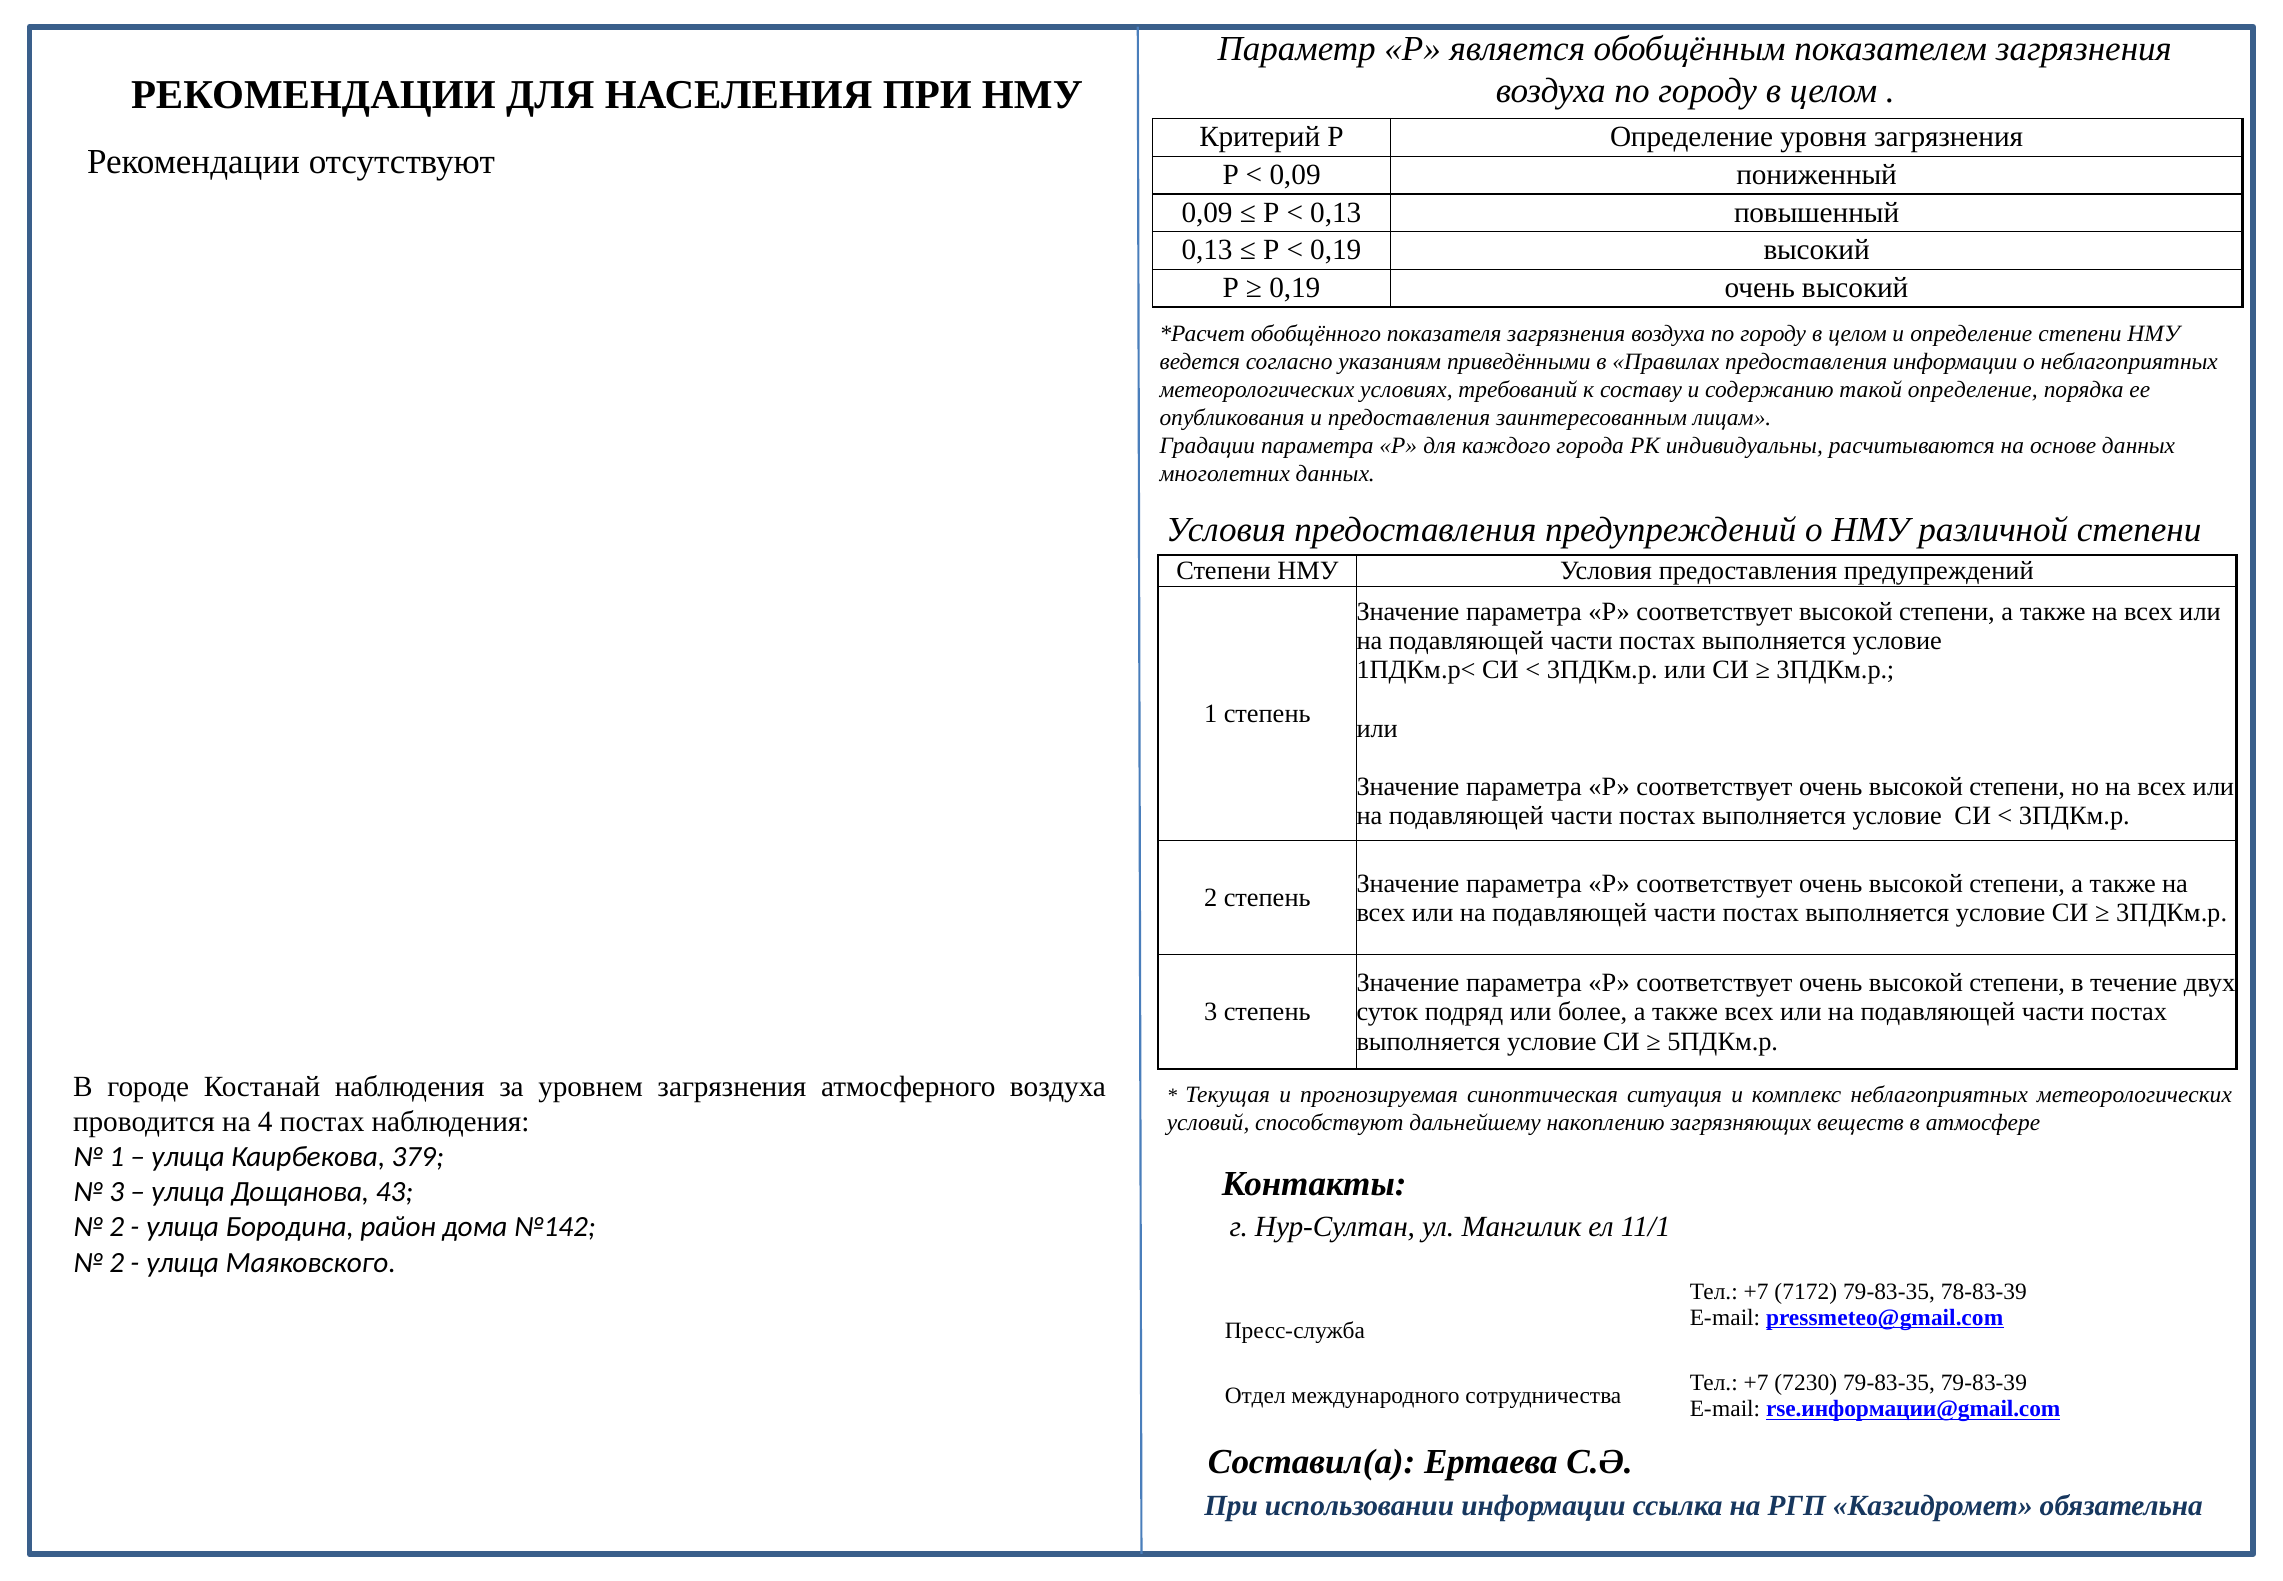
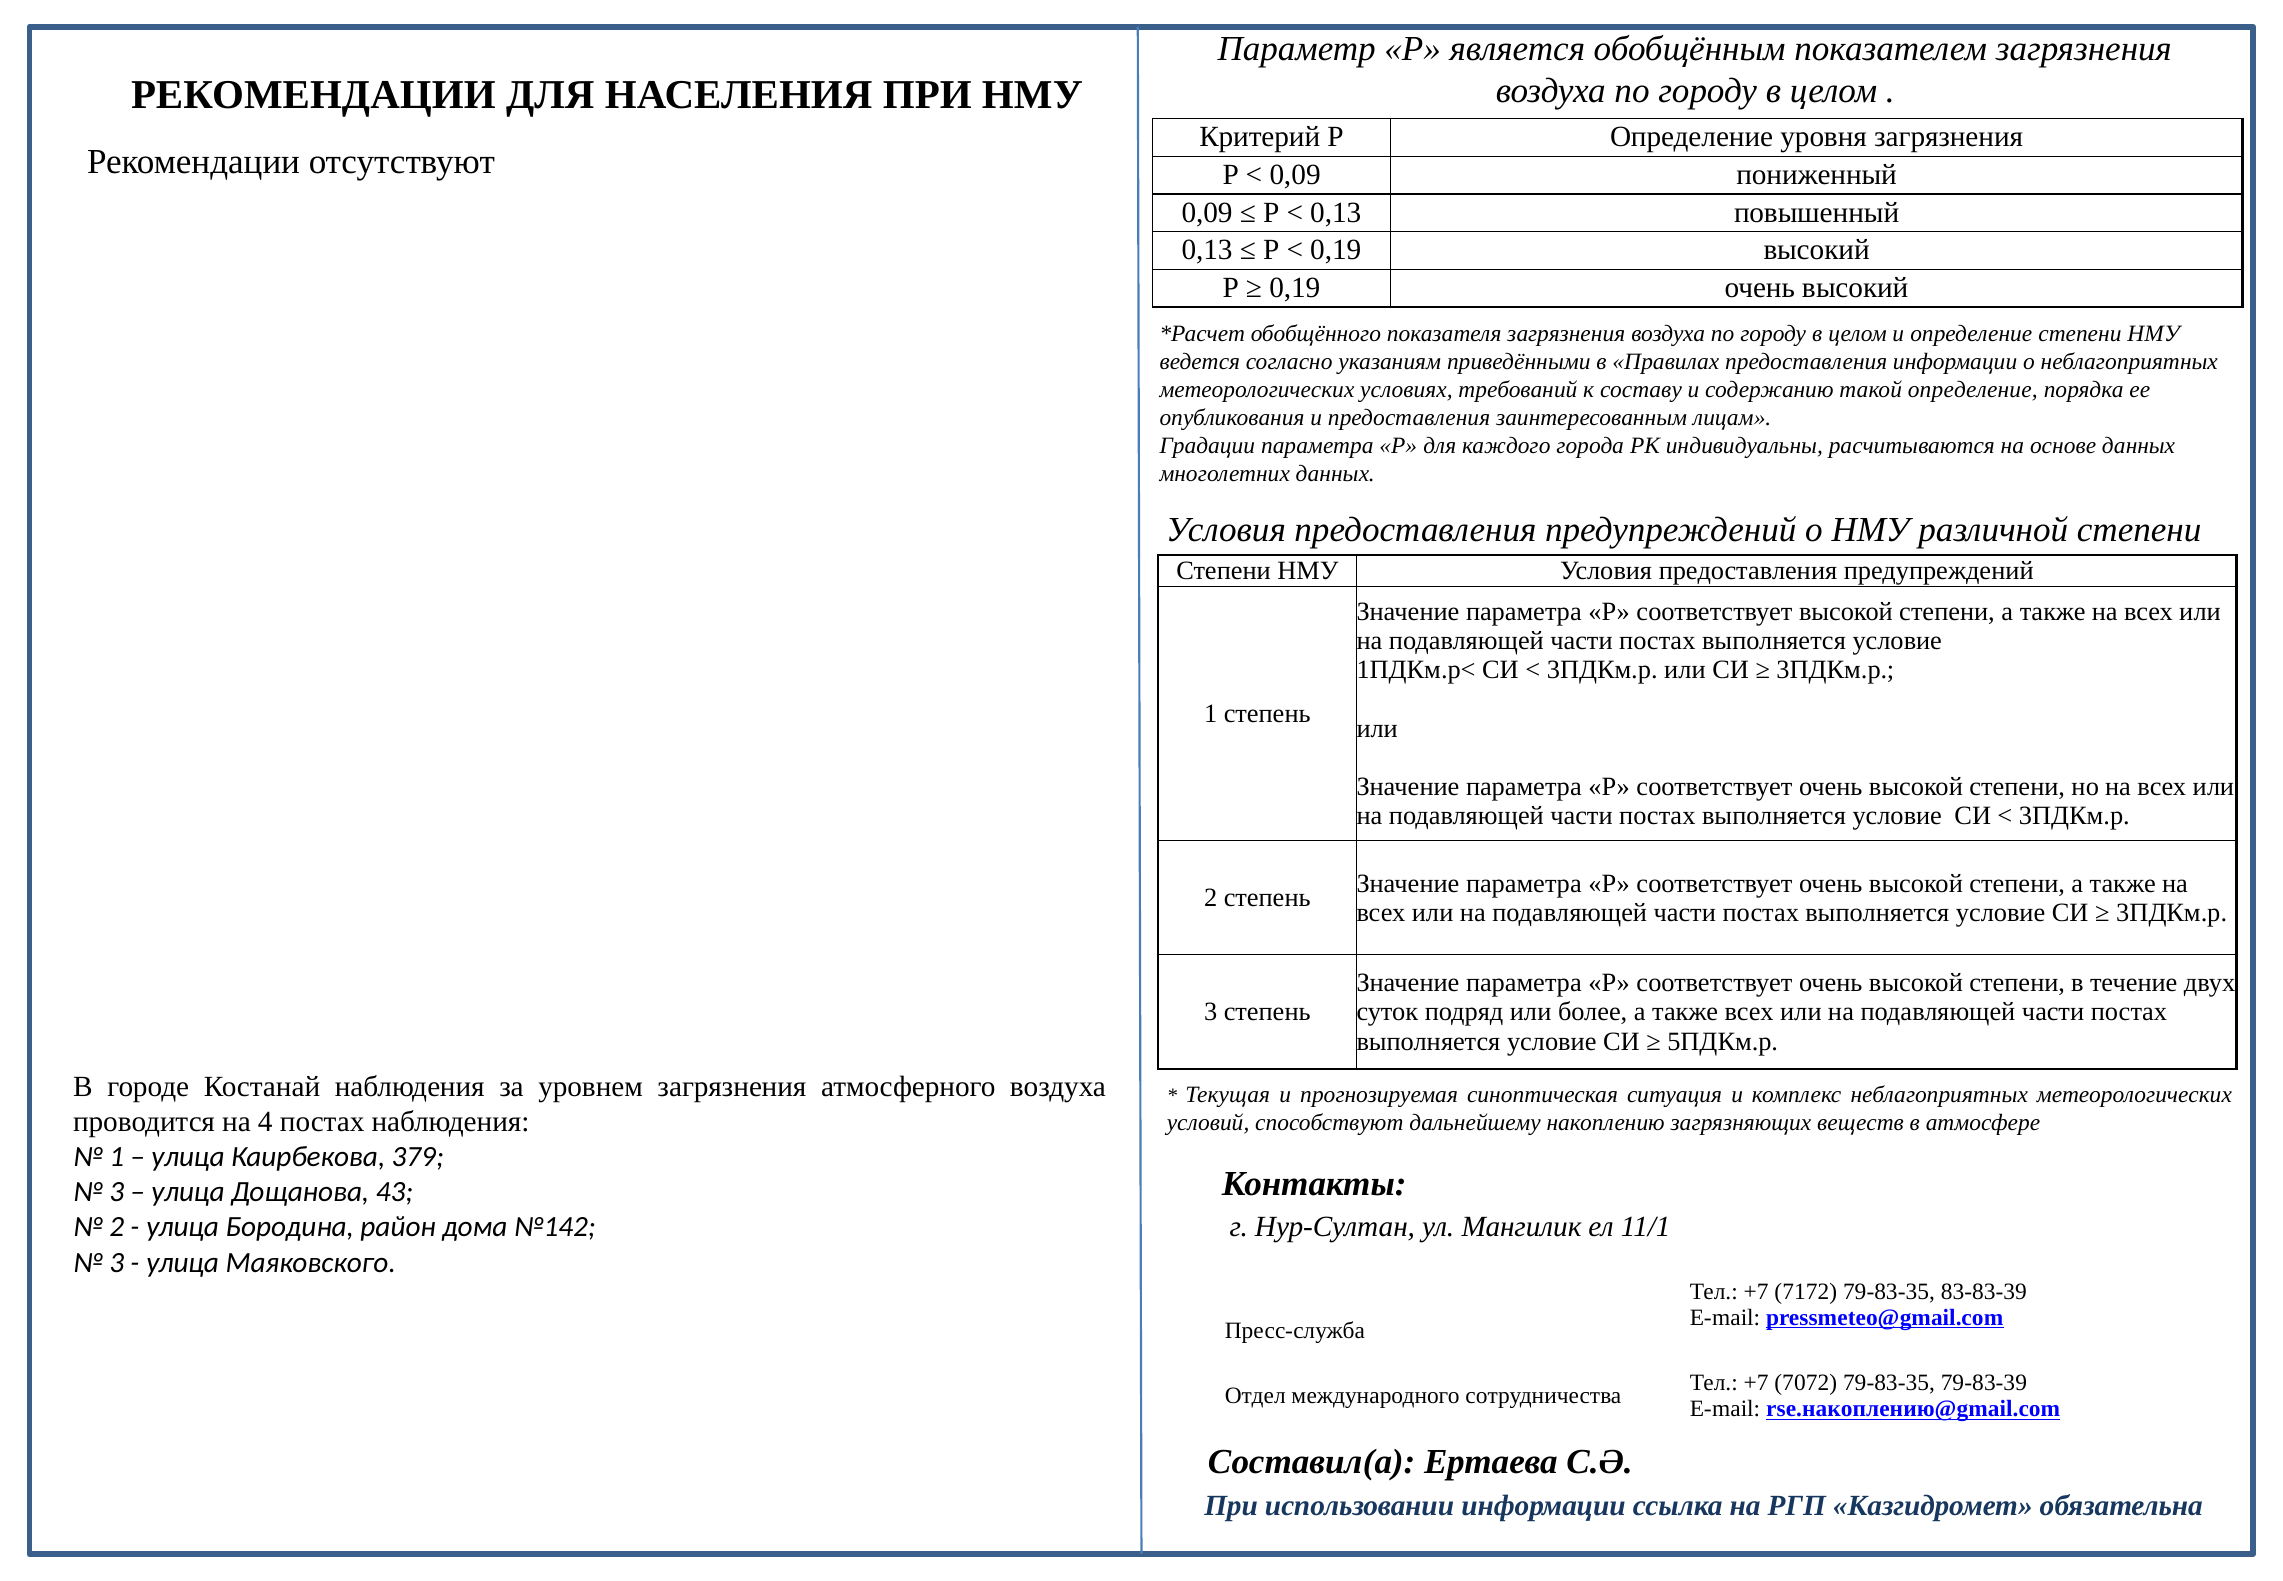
2 at (117, 1262): 2 -> 3
78-83-39: 78-83-39 -> 83-83-39
7230: 7230 -> 7072
rse.информации@gmail.com: rse.информации@gmail.com -> rse.накоплению@gmail.com
